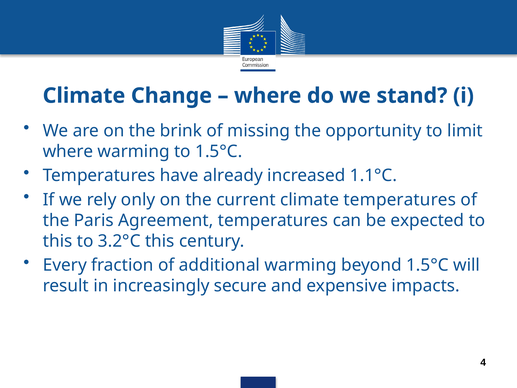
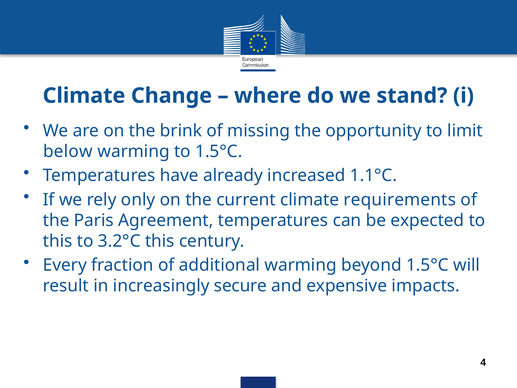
where at (68, 151): where -> below
climate temperatures: temperatures -> requirements
